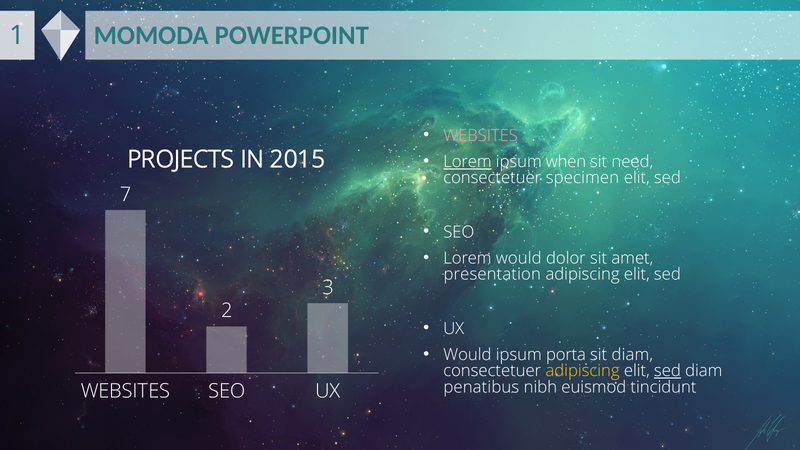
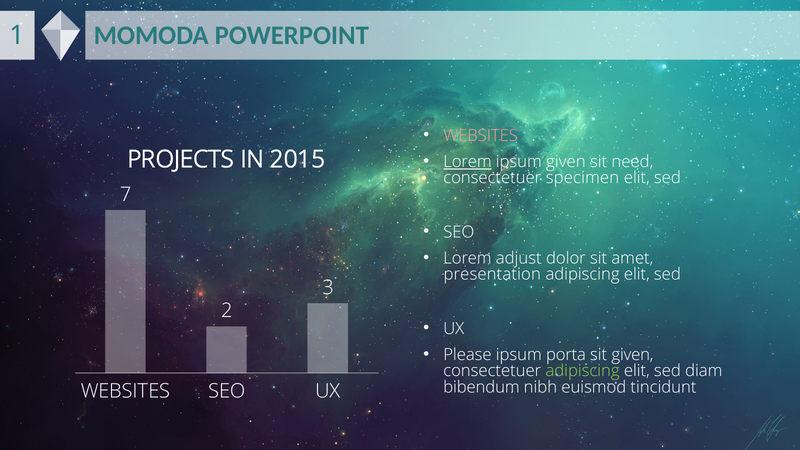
ipsum when: when -> given
Lorem would: would -> adjust
Would at (467, 355): Would -> Please
sit diam: diam -> given
adipiscing at (583, 371) colour: yellow -> light green
sed at (667, 371) underline: present -> none
penatibus: penatibus -> bibendum
